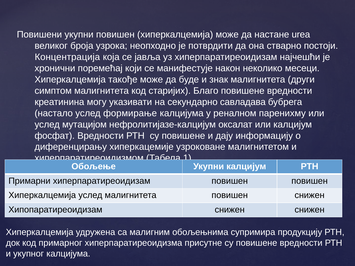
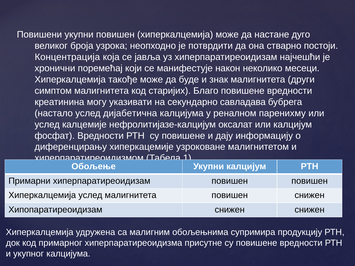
urea: urea -> дуго
формирање: формирање -> дијабетична
мутацијом: мутацијом -> калцемије
